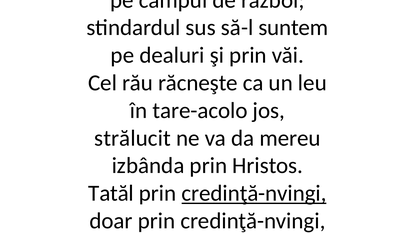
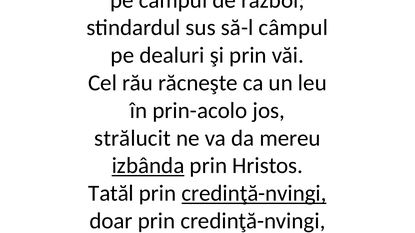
să-l suntem: suntem -> câmpul
tare-acolo: tare-acolo -> prin-acolo
izbânda underline: none -> present
